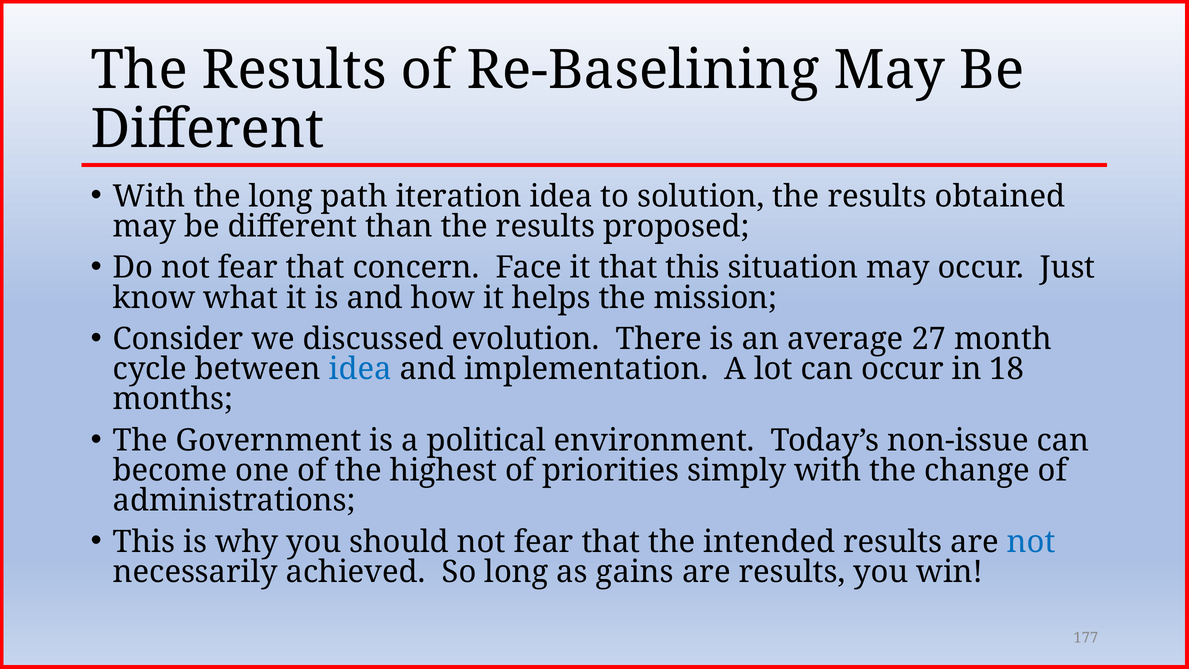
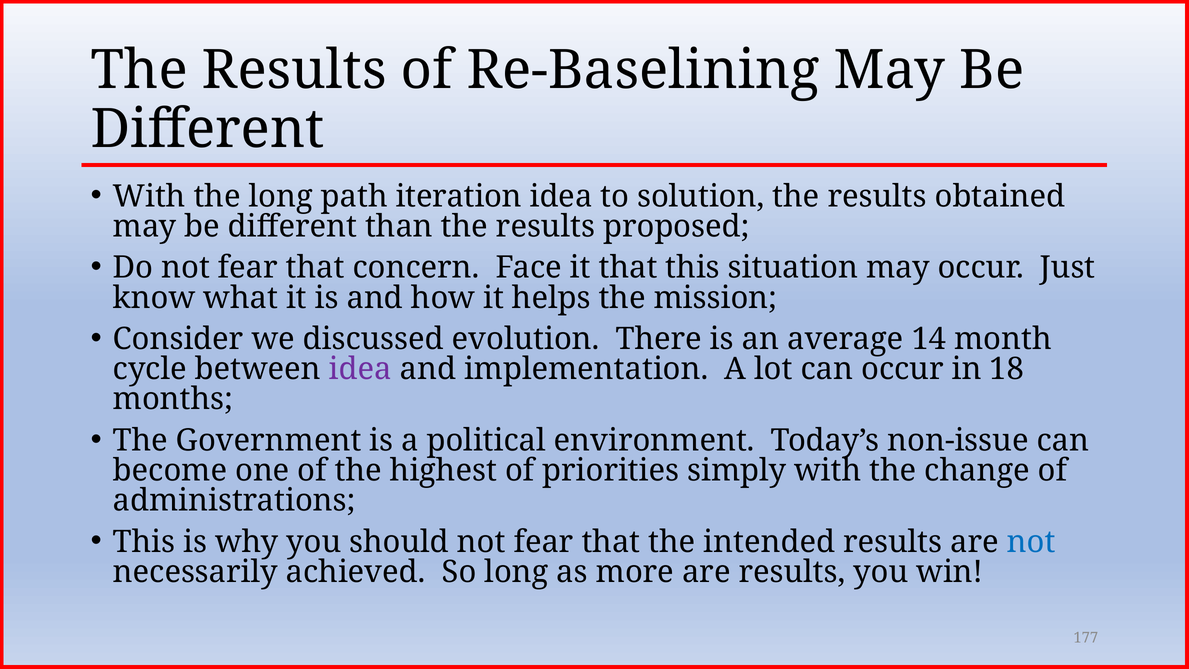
27: 27 -> 14
idea at (360, 369) colour: blue -> purple
gains: gains -> more
